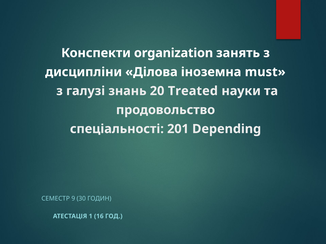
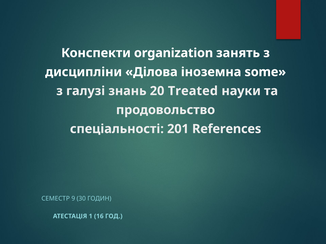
must: must -> some
Depending: Depending -> References
